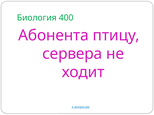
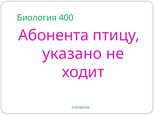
сервера: сервера -> указано
